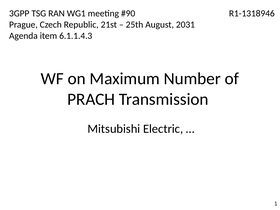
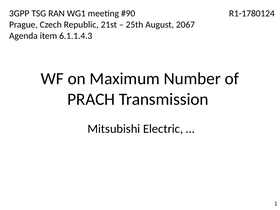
R1-1318946: R1-1318946 -> R1-1780124
2031: 2031 -> 2067
